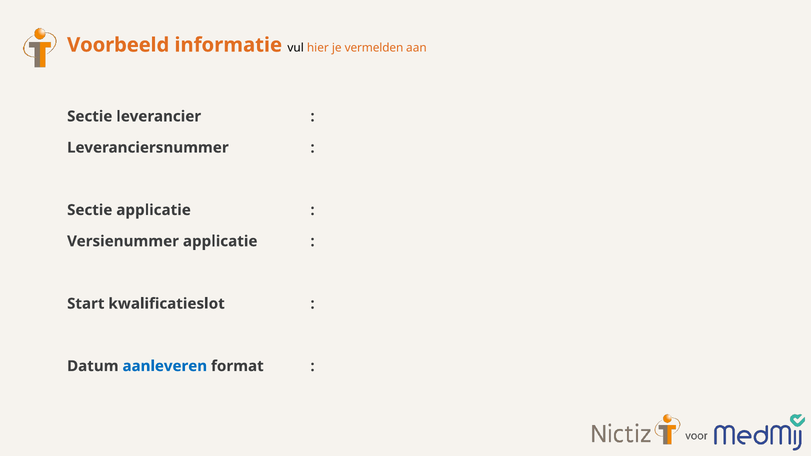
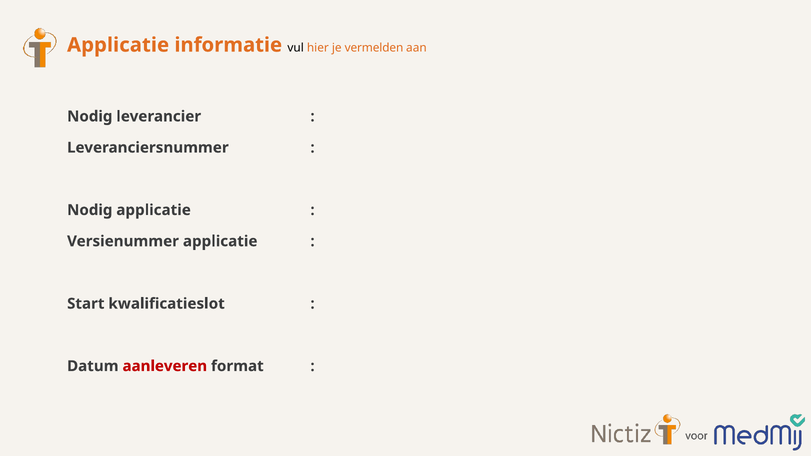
Voorbeeld at (118, 45): Voorbeeld -> Applicatie
Sectie at (90, 116): Sectie -> Nodig
Sectie at (90, 210): Sectie -> Nodig
aanleveren colour: blue -> red
